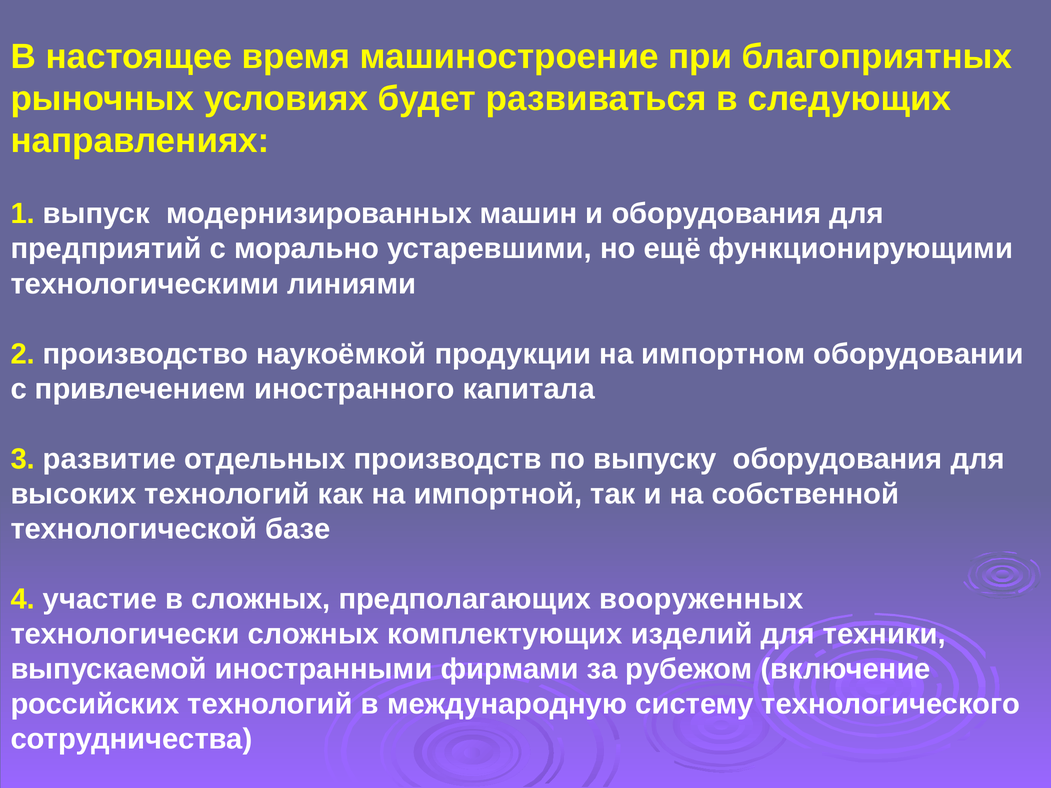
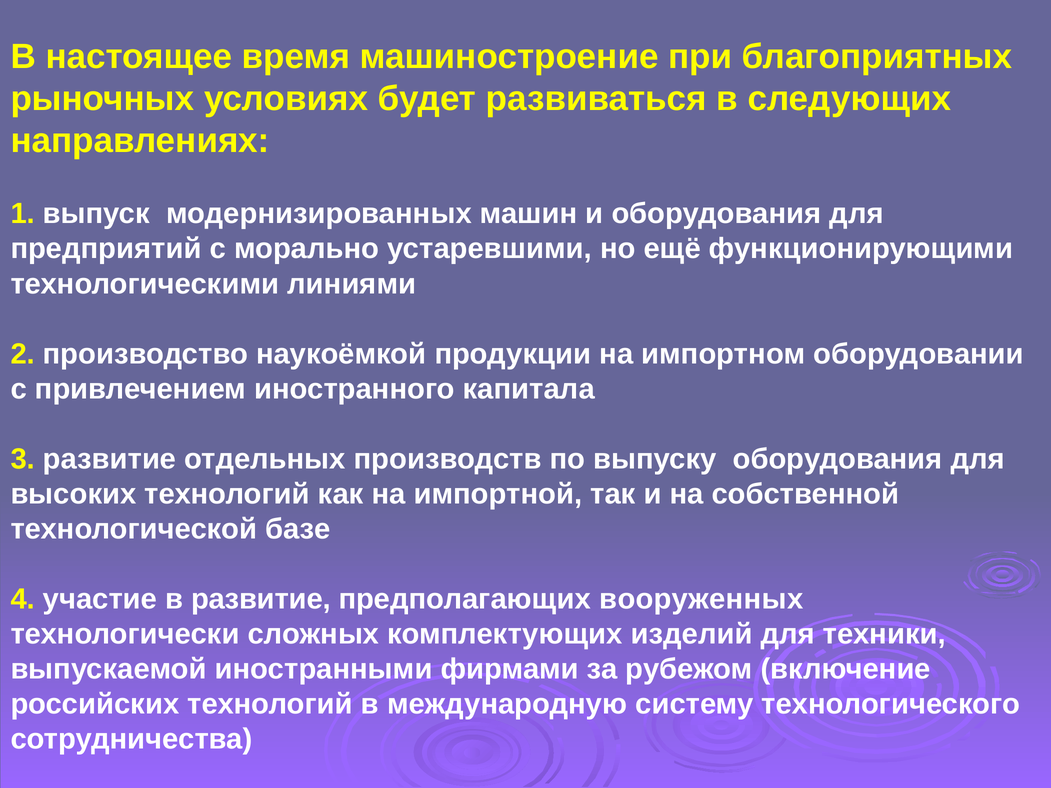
в сложных: сложных -> развитие
